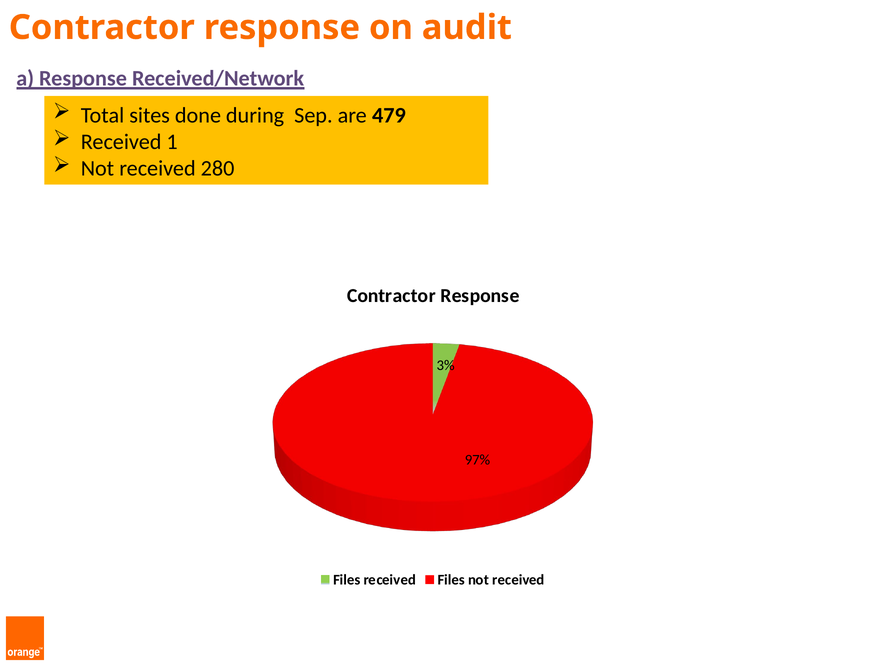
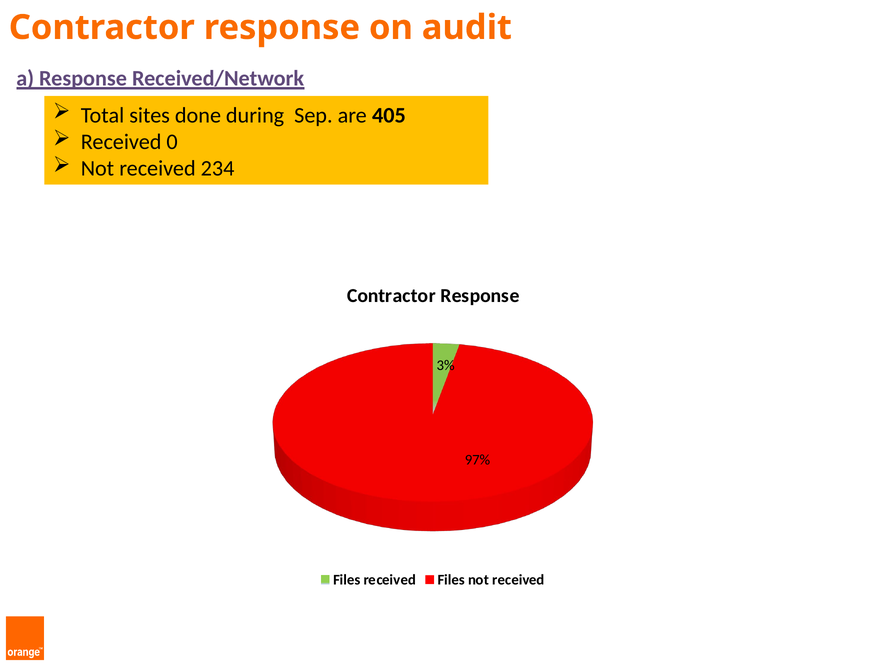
479: 479 -> 405
1: 1 -> 0
280: 280 -> 234
